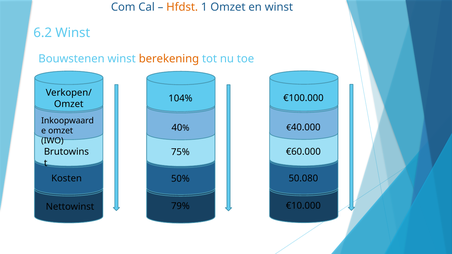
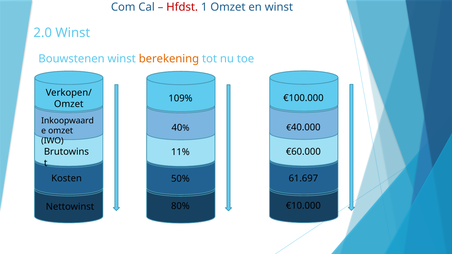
Hfdst colour: orange -> red
6.2: 6.2 -> 2.0
104%: 104% -> 109%
75%: 75% -> 11%
50.080: 50.080 -> 61.697
79%: 79% -> 80%
